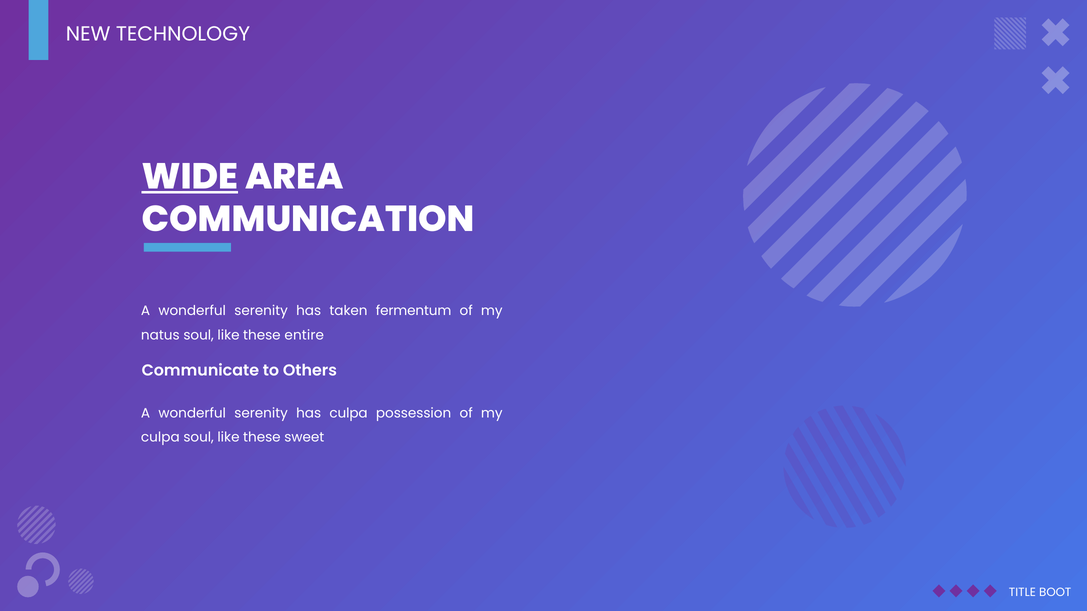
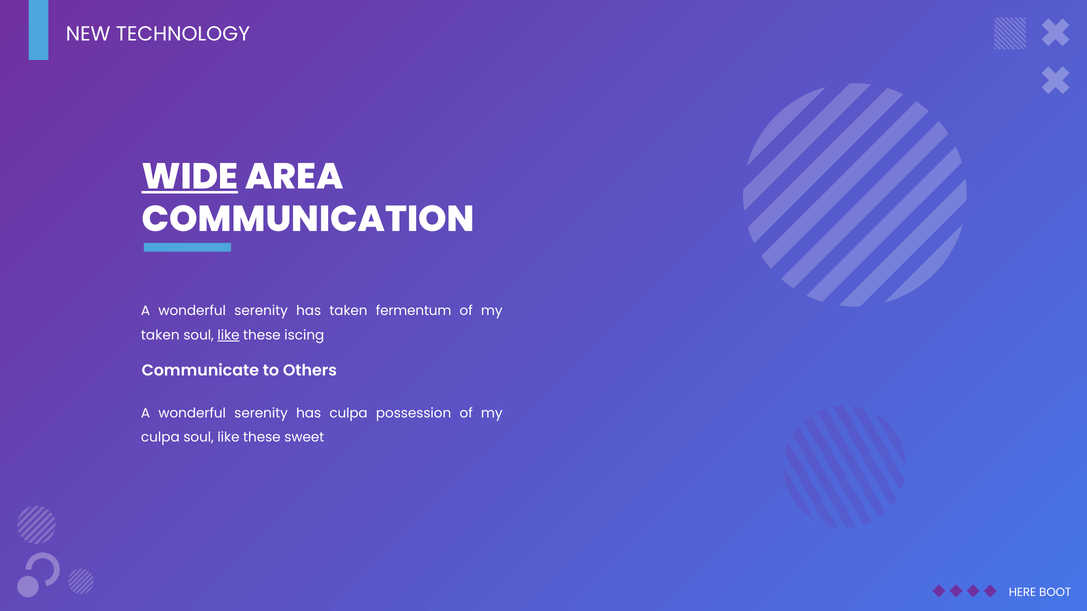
natus at (160, 335): natus -> taken
like at (228, 335) underline: none -> present
entire: entire -> iscing
TITLE: TITLE -> HERE
